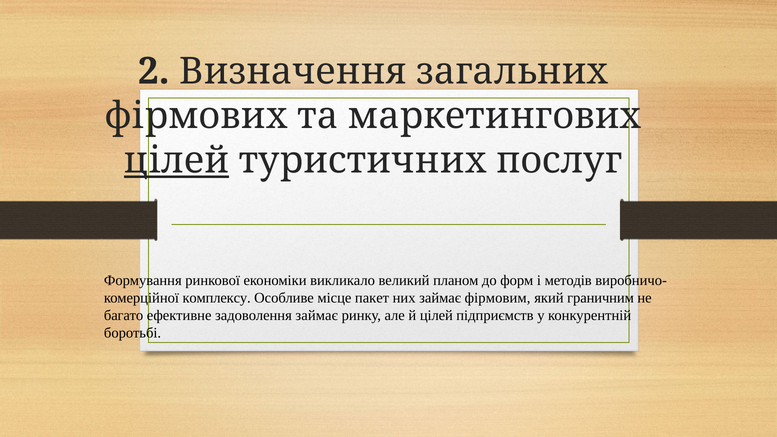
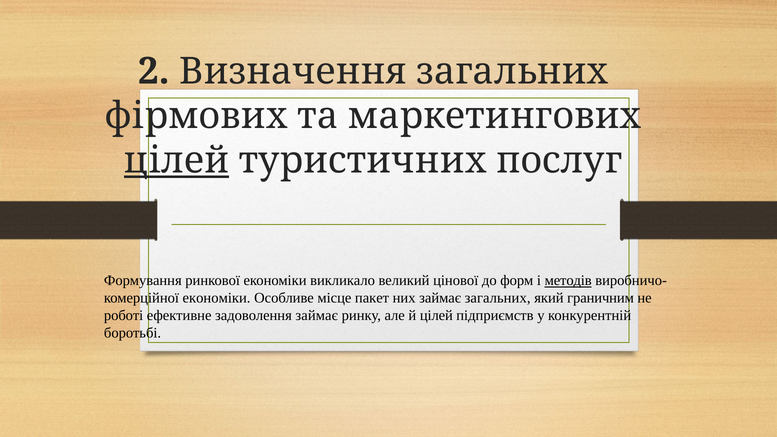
планом: планом -> цінової
методів underline: none -> present
комплексу at (217, 298): комплексу -> економіки
займає фірмовим: фірмовим -> загальних
багато: багато -> роботі
